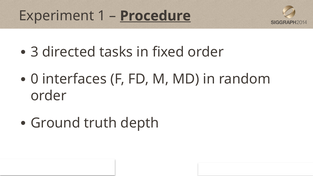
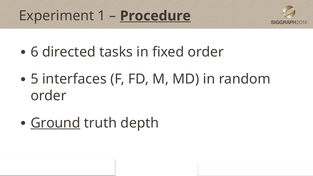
3: 3 -> 6
0: 0 -> 5
Ground underline: none -> present
